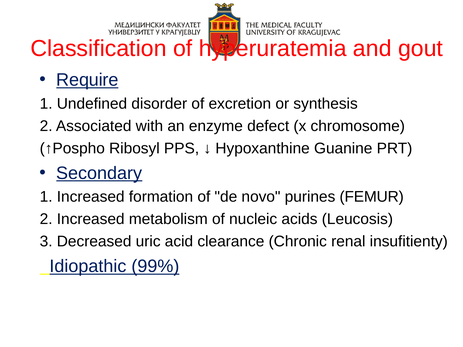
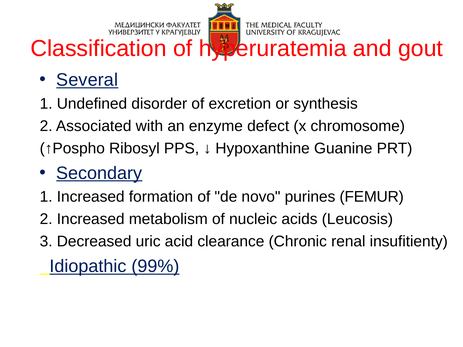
Require: Require -> Several
